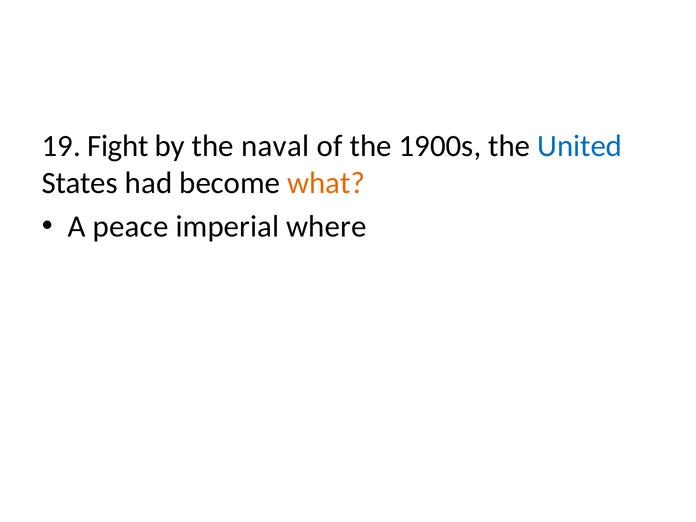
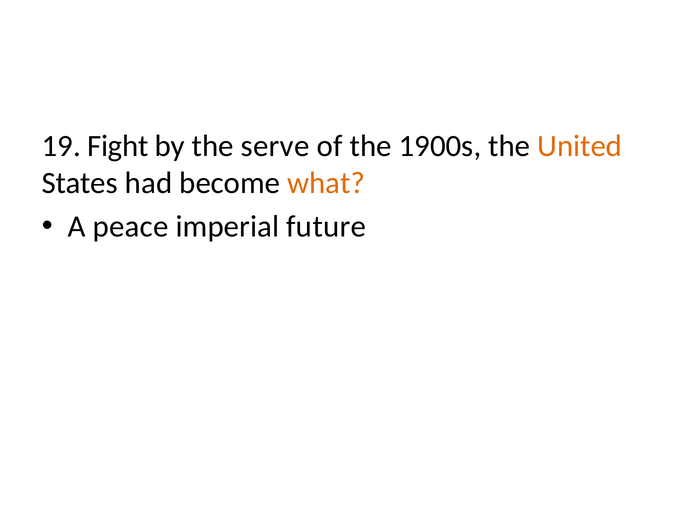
naval: naval -> serve
United colour: blue -> orange
where: where -> future
